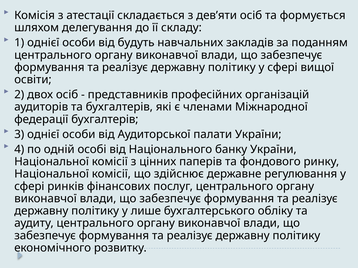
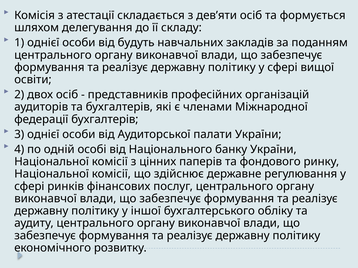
лише: лише -> іншої
